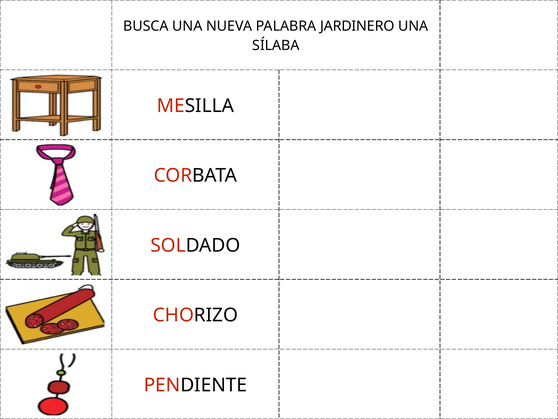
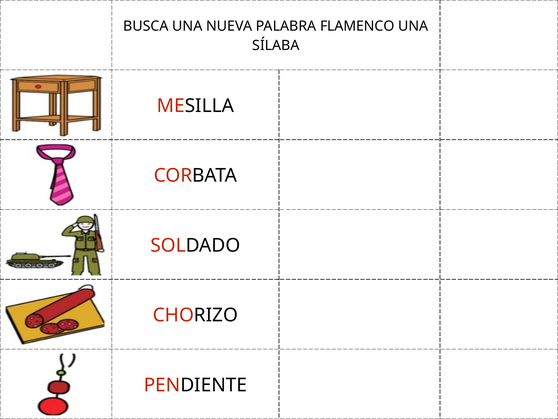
JARDINERO: JARDINERO -> FLAMENCO
